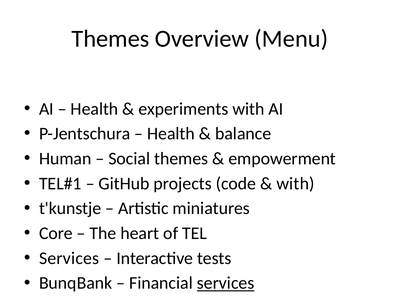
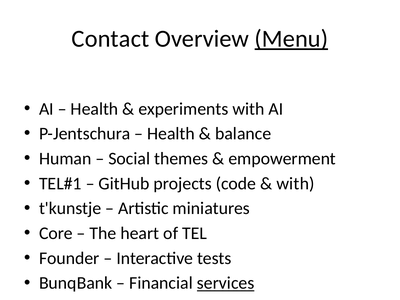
Themes at (111, 39): Themes -> Contact
Menu underline: none -> present
Services at (69, 258): Services -> Founder
